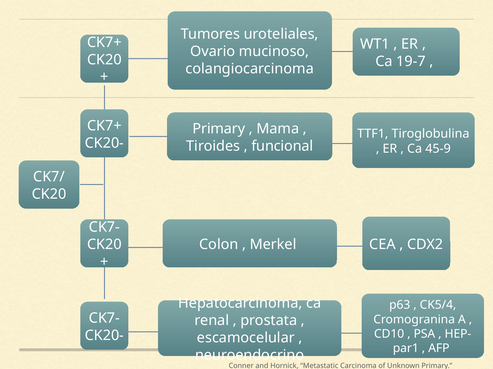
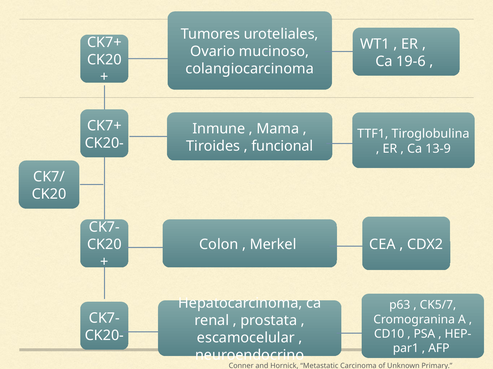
19-7: 19-7 -> 19-6
Primary at (219, 129): Primary -> Inmune
45-9: 45-9 -> 13-9
CK5/4: CK5/4 -> CK5/7
